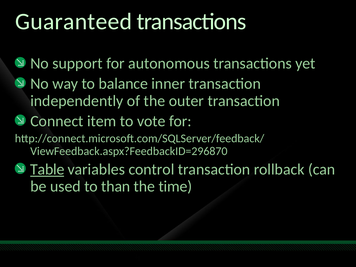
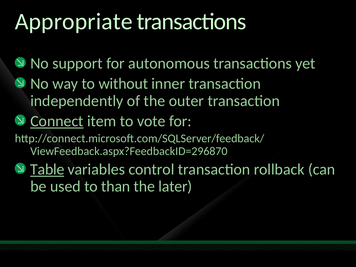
Guaranteed: Guaranteed -> Appropriate
balance: balance -> without
Connect underline: none -> present
time: time -> later
